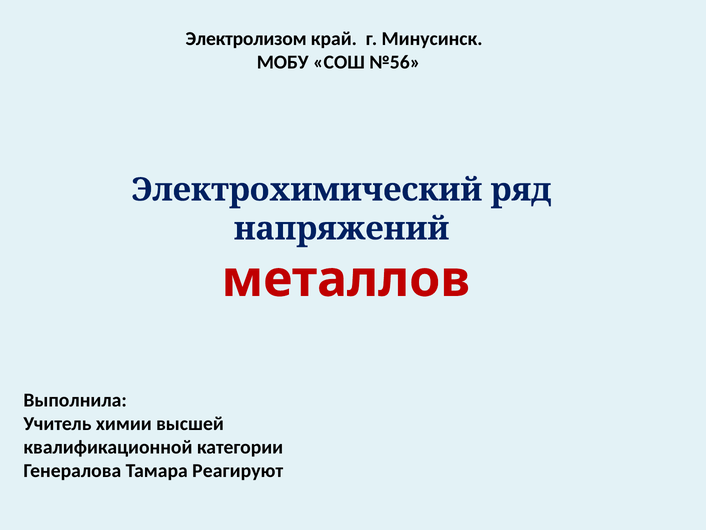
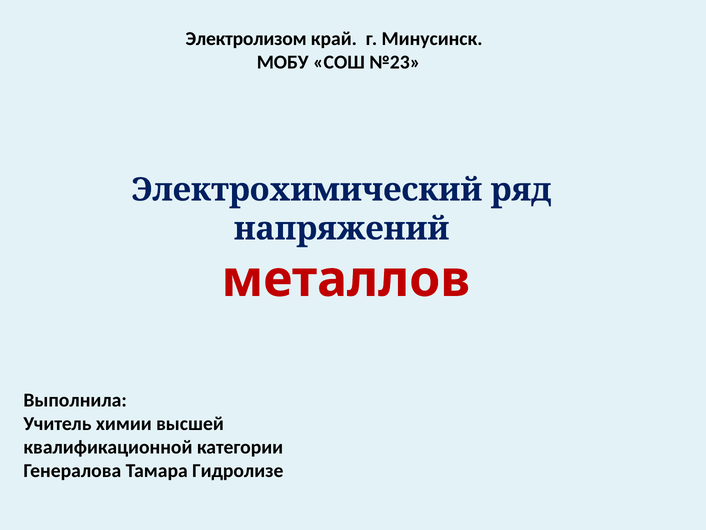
№56: №56 -> №23
Реагируют: Реагируют -> Гидролизе
